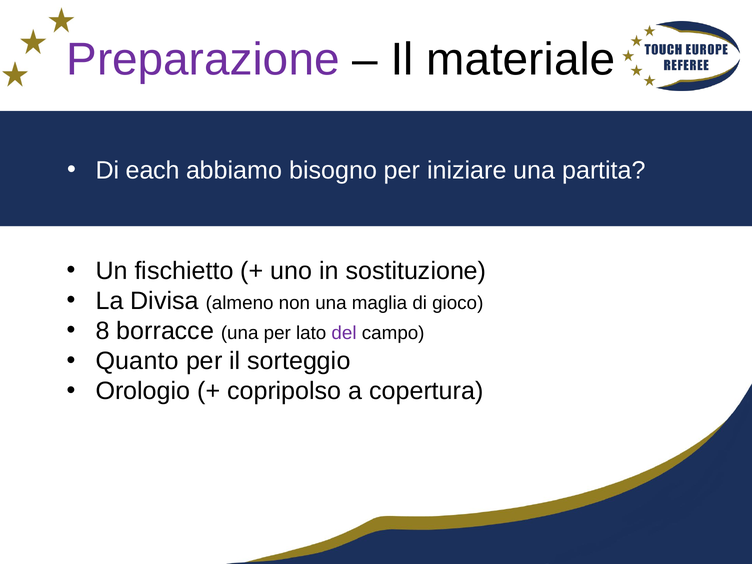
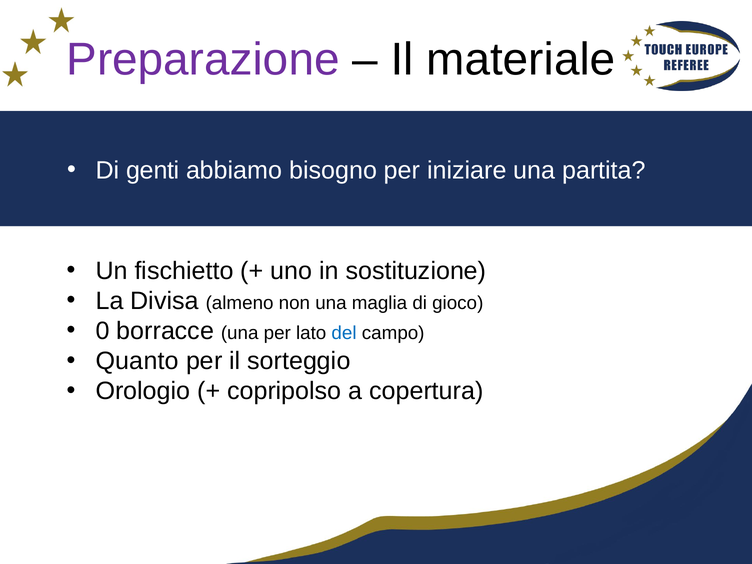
each: each -> genti
8: 8 -> 0
del colour: purple -> blue
